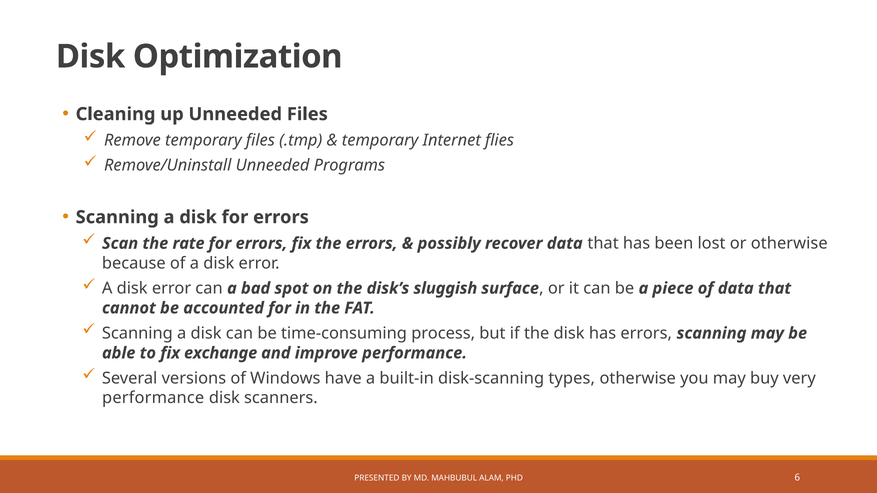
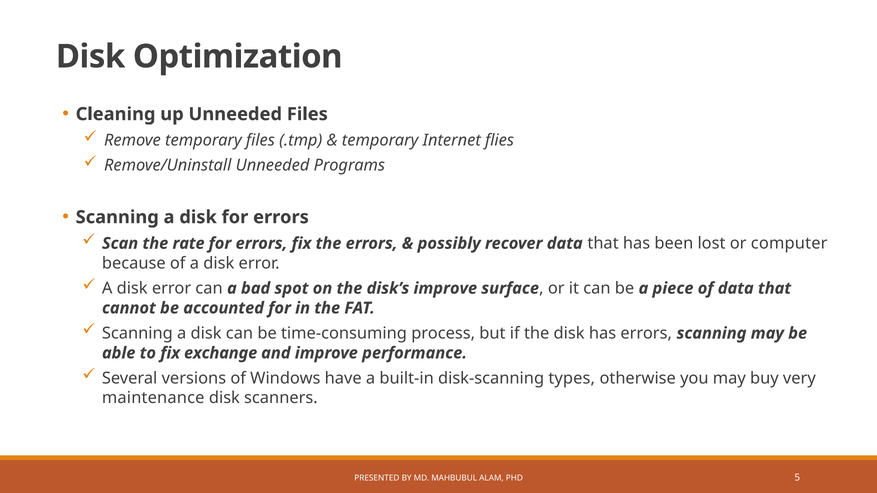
or otherwise: otherwise -> computer
disk’s sluggish: sluggish -> improve
performance at (153, 398): performance -> maintenance
6: 6 -> 5
